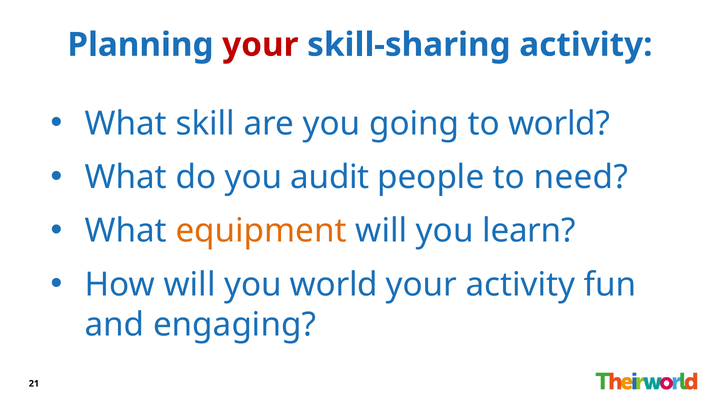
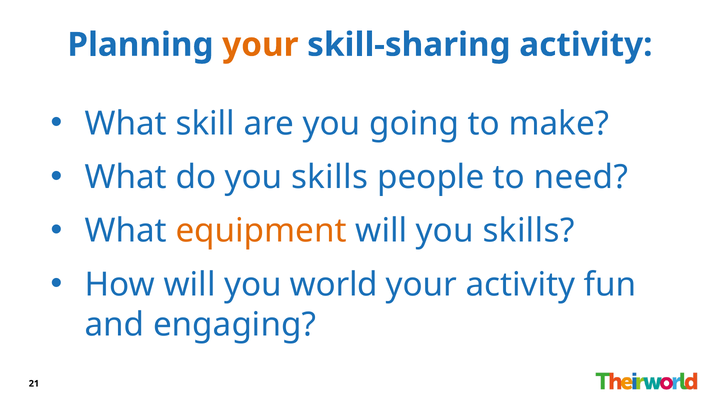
your at (260, 45) colour: red -> orange
to world: world -> make
do you audit: audit -> skills
will you learn: learn -> skills
